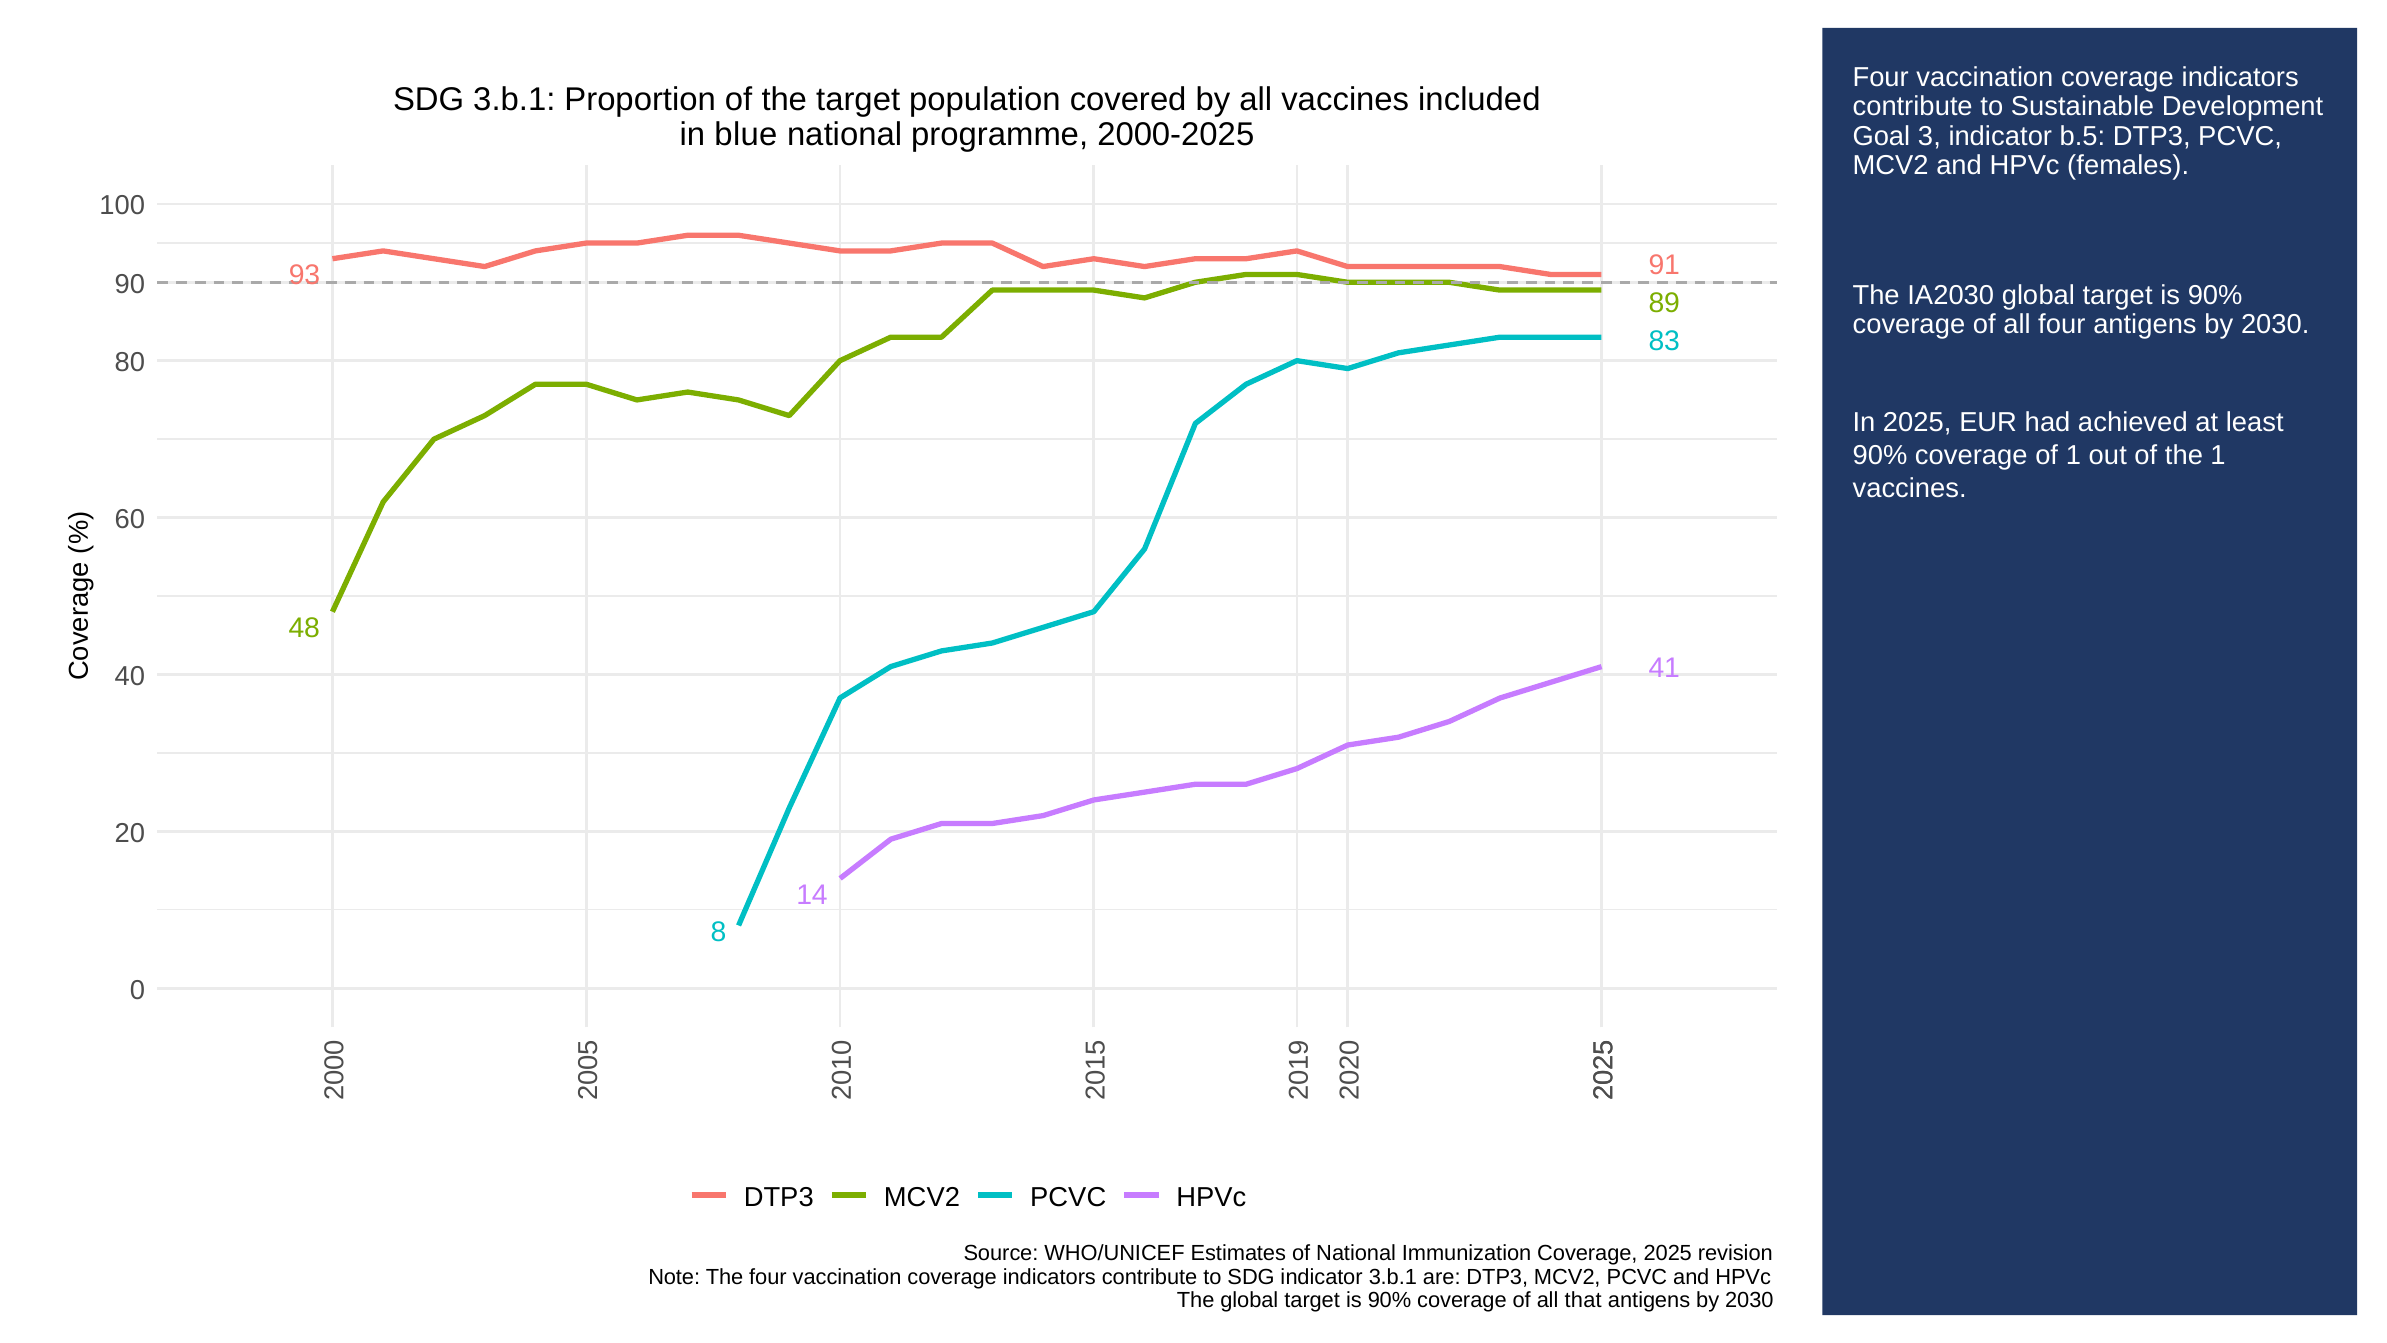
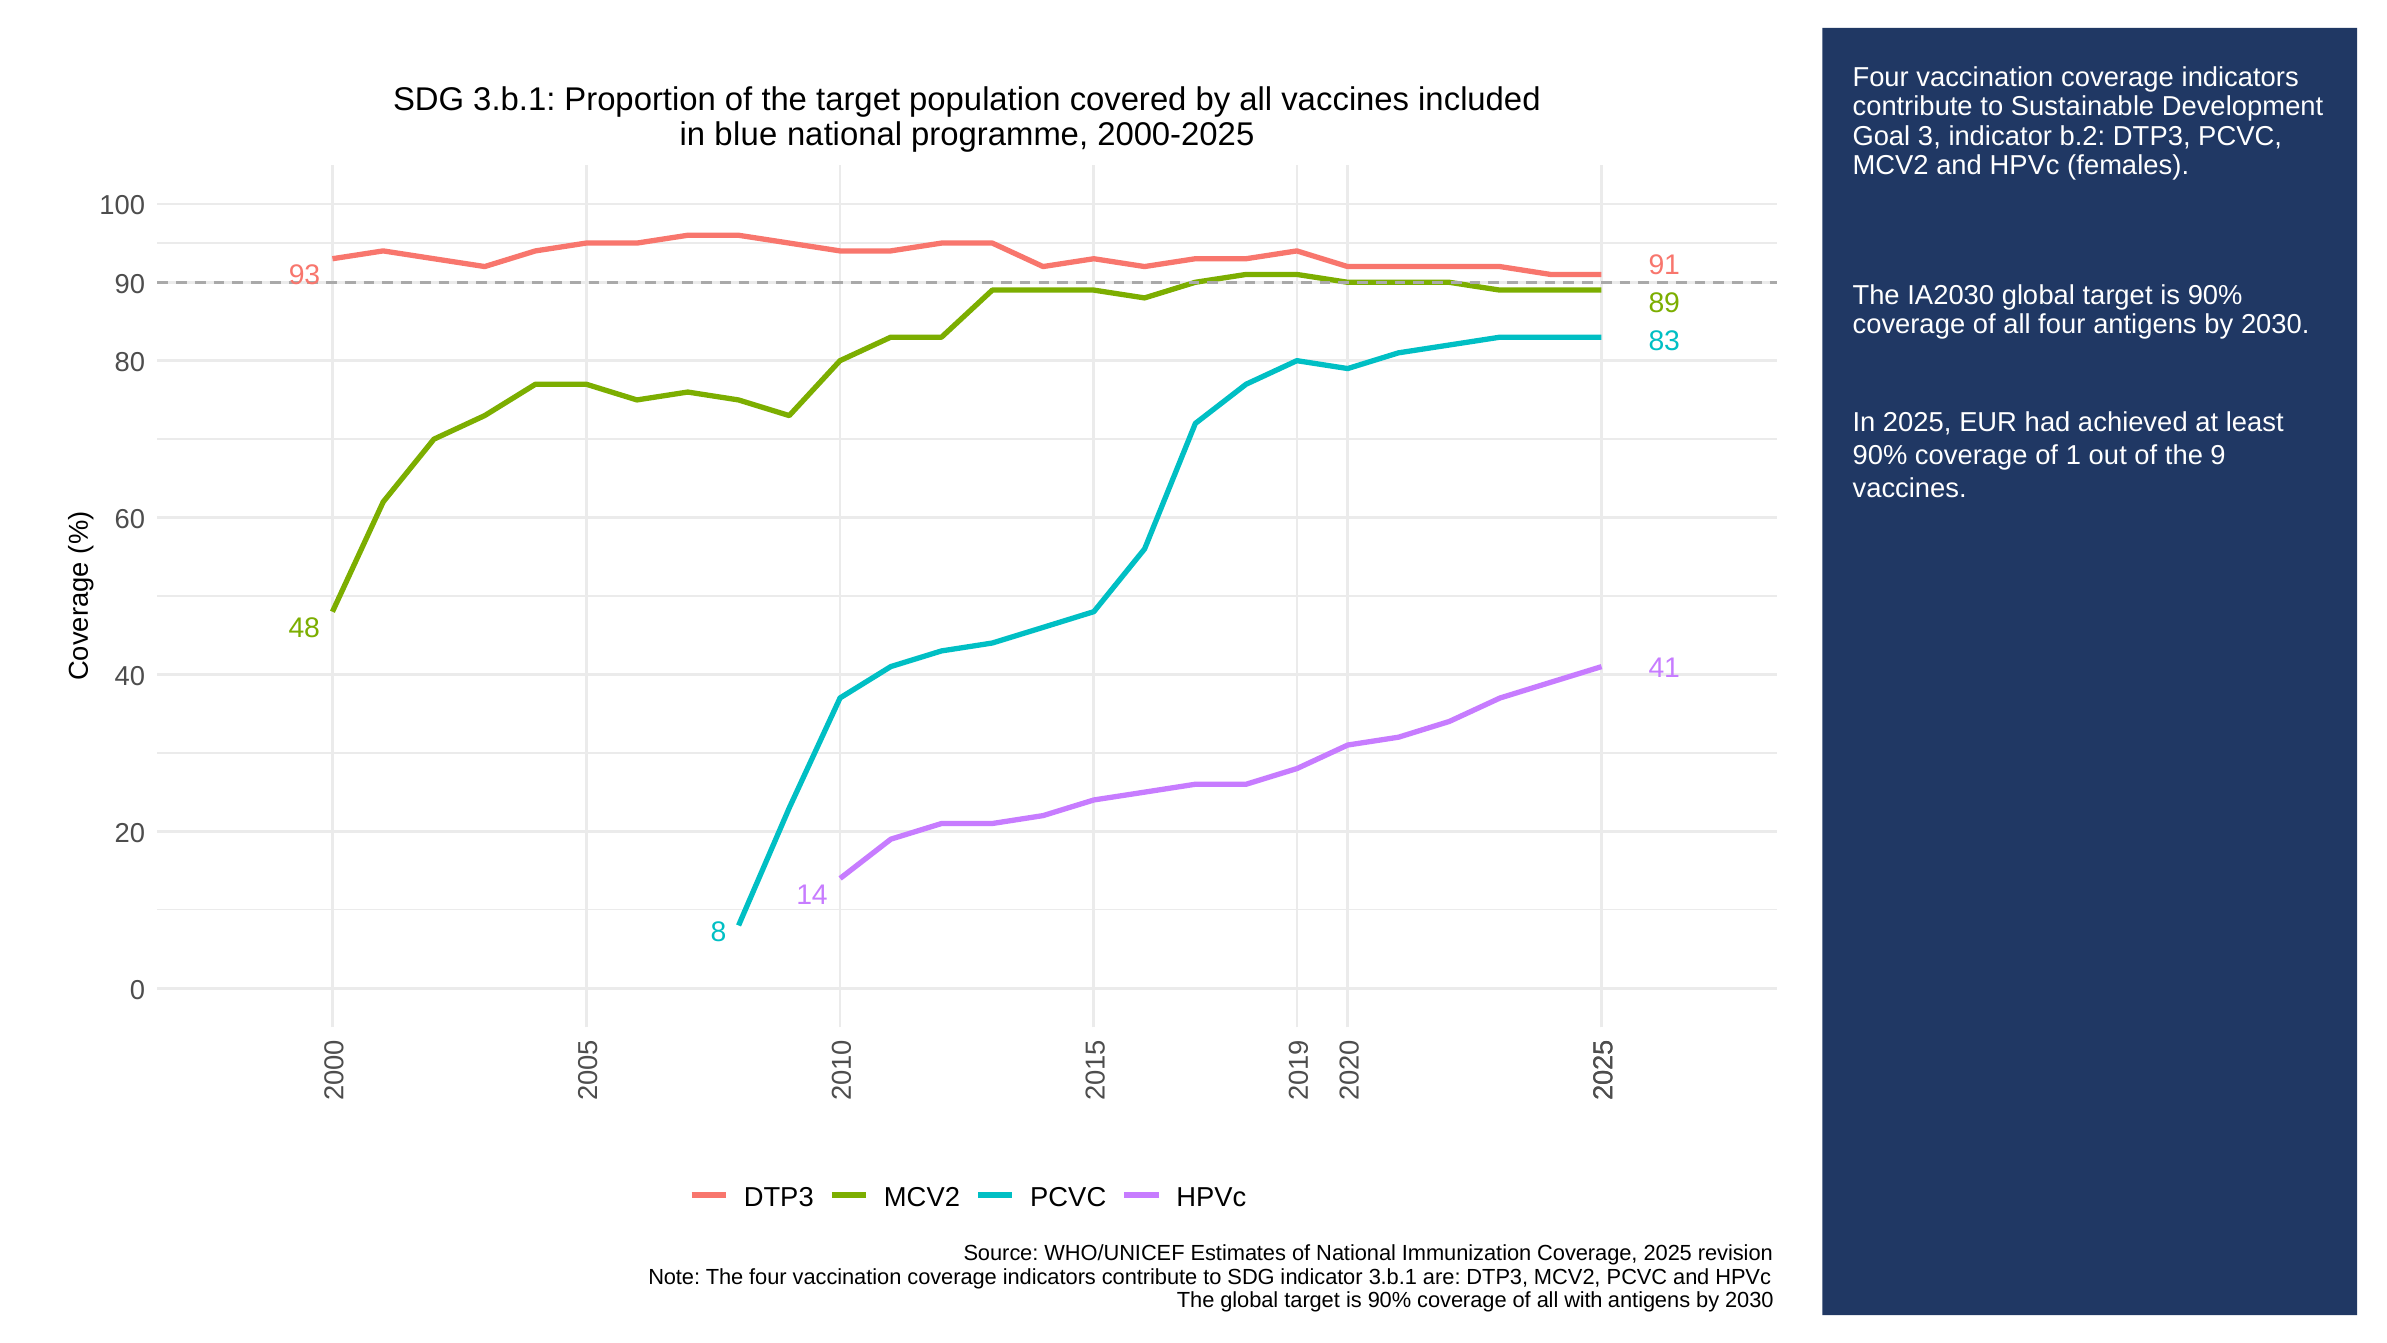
b.5: b.5 -> b.2
the 1: 1 -> 9
that: that -> with
